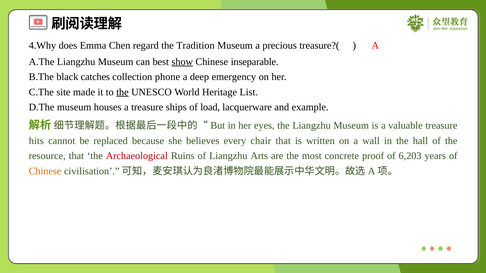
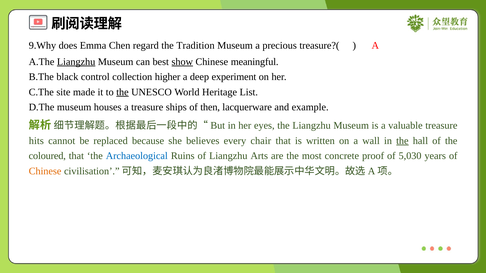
4.Why: 4.Why -> 9.Why
Liangzhu at (76, 62) underline: none -> present
inseparable: inseparable -> meaningful
catches: catches -> control
phone: phone -> higher
emergency: emergency -> experiment
load: load -> then
the at (402, 141) underline: none -> present
resource: resource -> coloured
Archaeological colour: red -> blue
6,203: 6,203 -> 5,030
